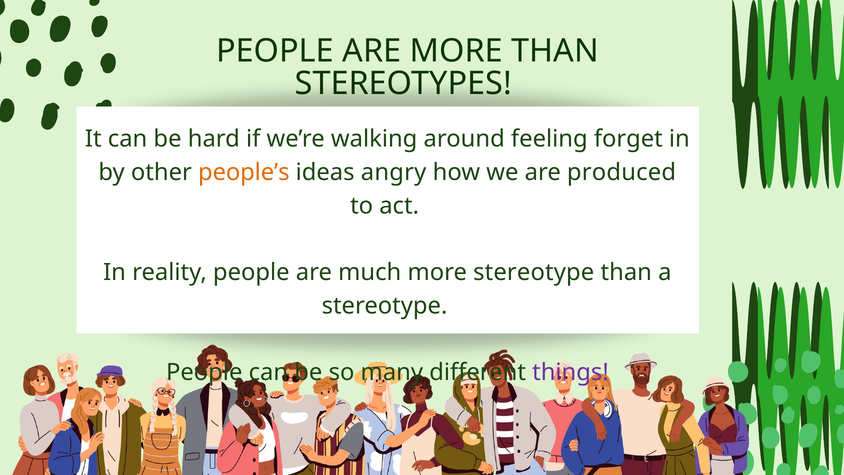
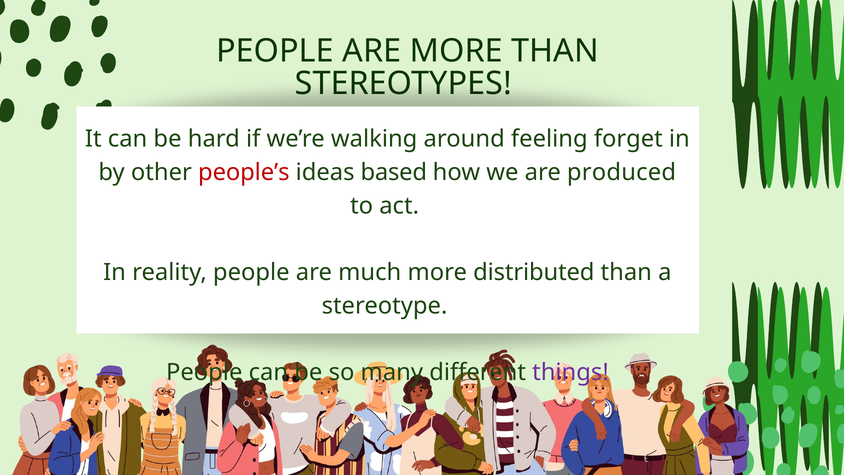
people’s colour: orange -> red
angry: angry -> based
more stereotype: stereotype -> distributed
